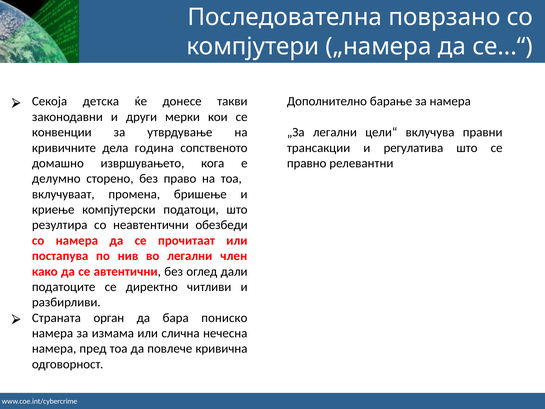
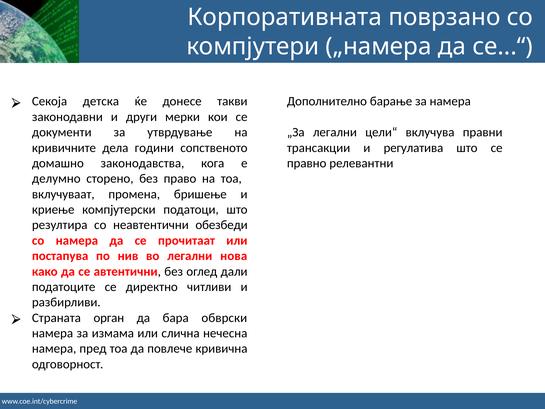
Последователна: Последователна -> Корпоративната
конвенции: конвенции -> документи
година: година -> години
извршувањето: извршувањето -> законодавства
член: член -> нова
пониско: пониско -> обврски
